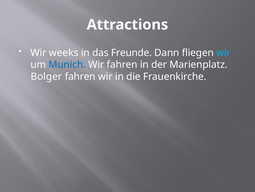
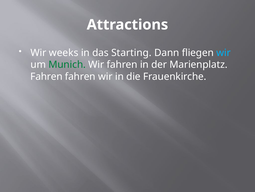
Freunde: Freunde -> Starting
Munich colour: blue -> green
Bolger at (46, 76): Bolger -> Fahren
